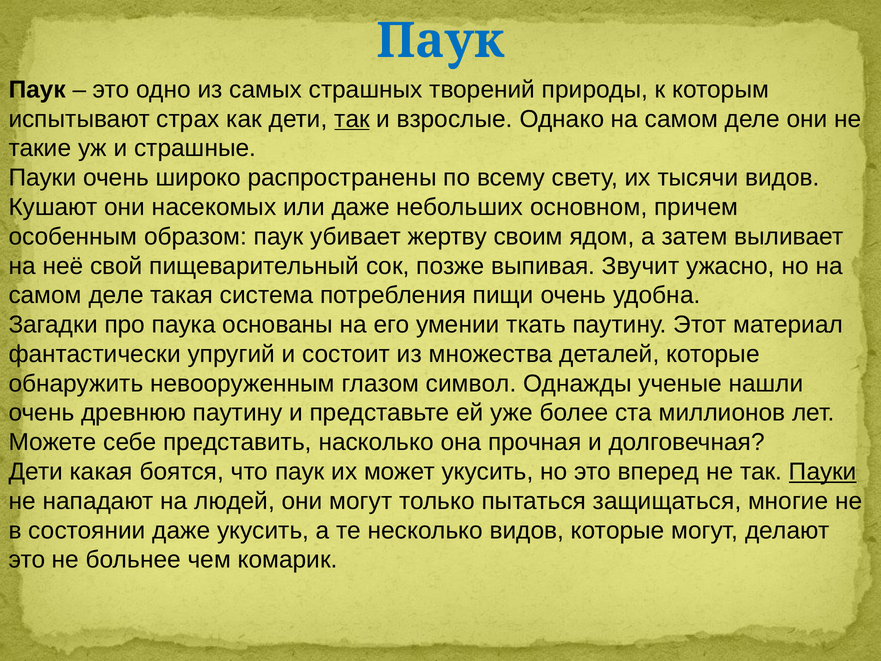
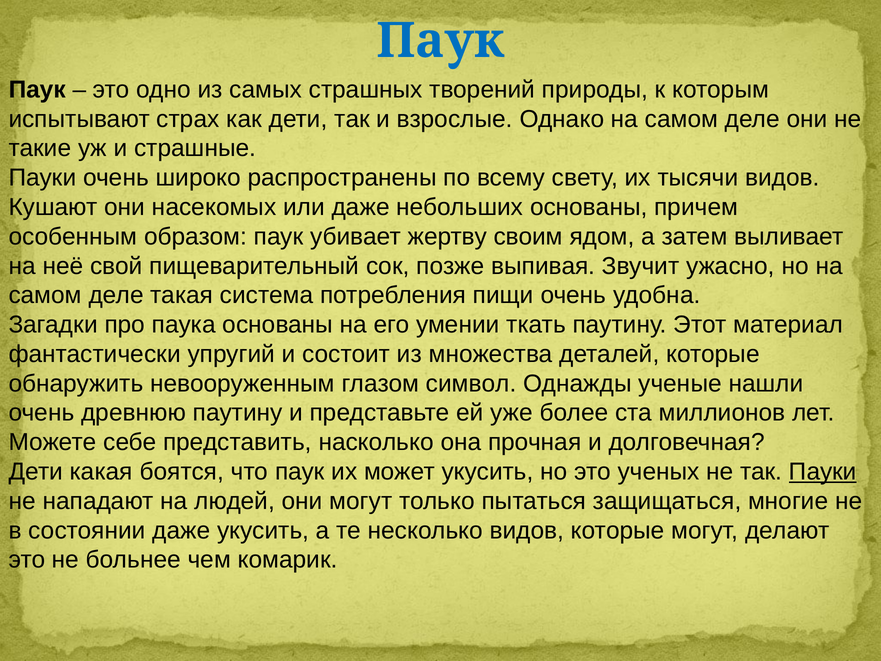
так at (352, 119) underline: present -> none
небольших основном: основном -> основаны
вперед: вперед -> ученых
